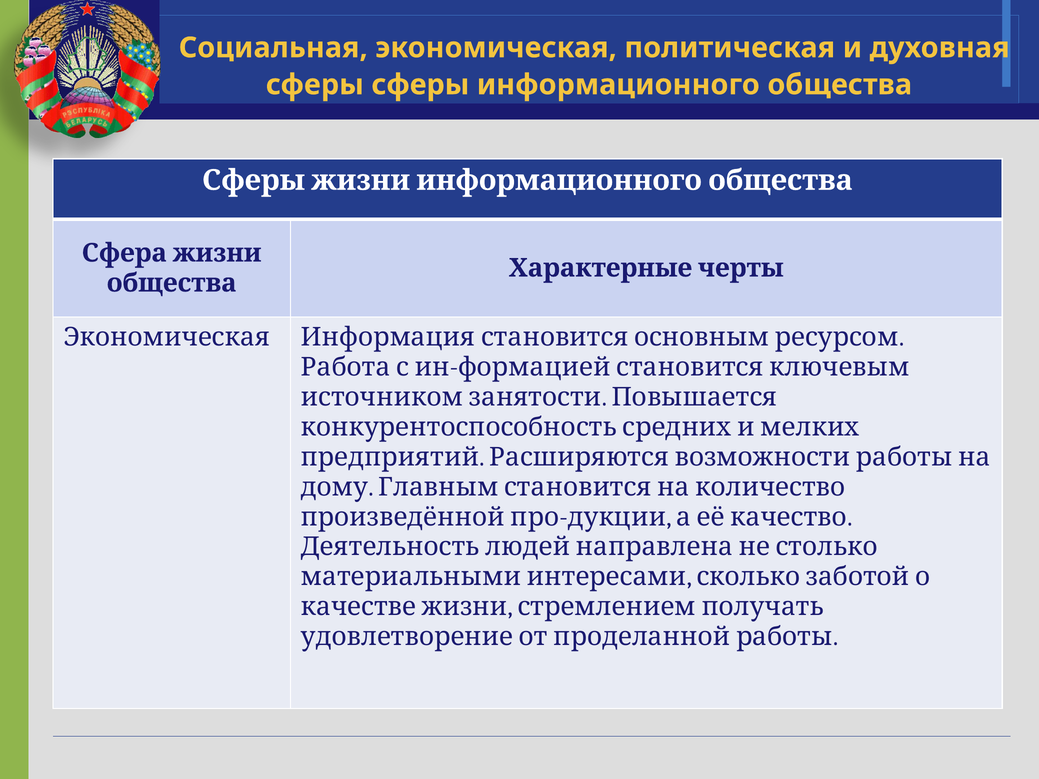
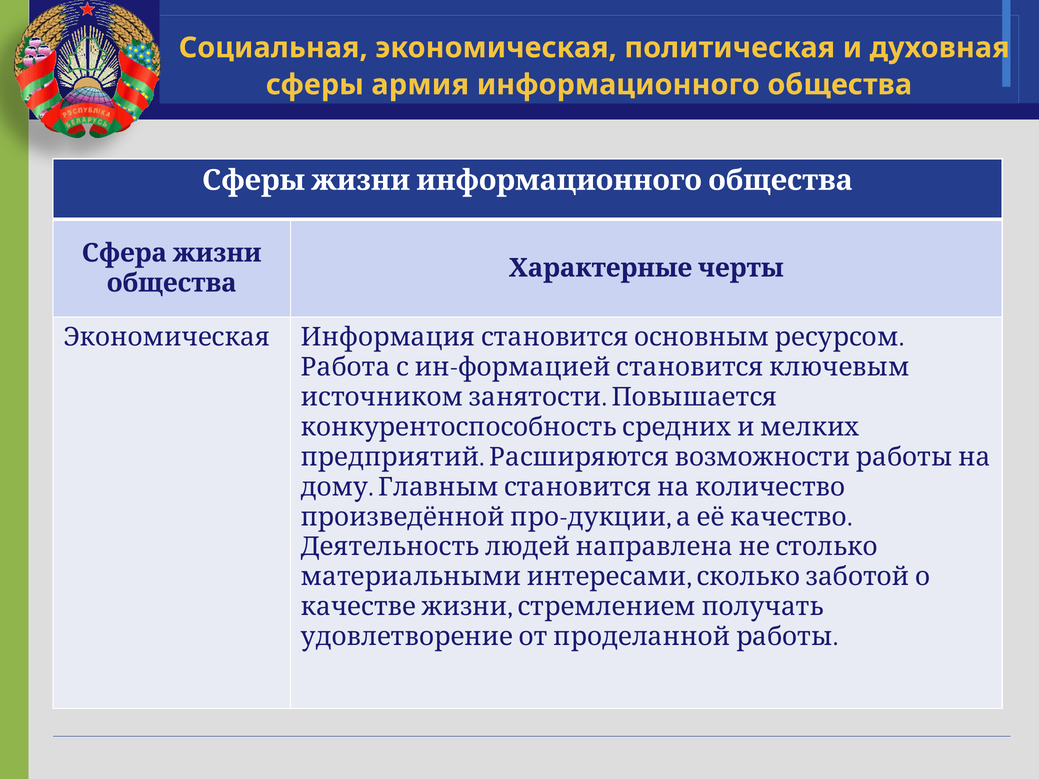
сферы сферы: сферы -> армия
